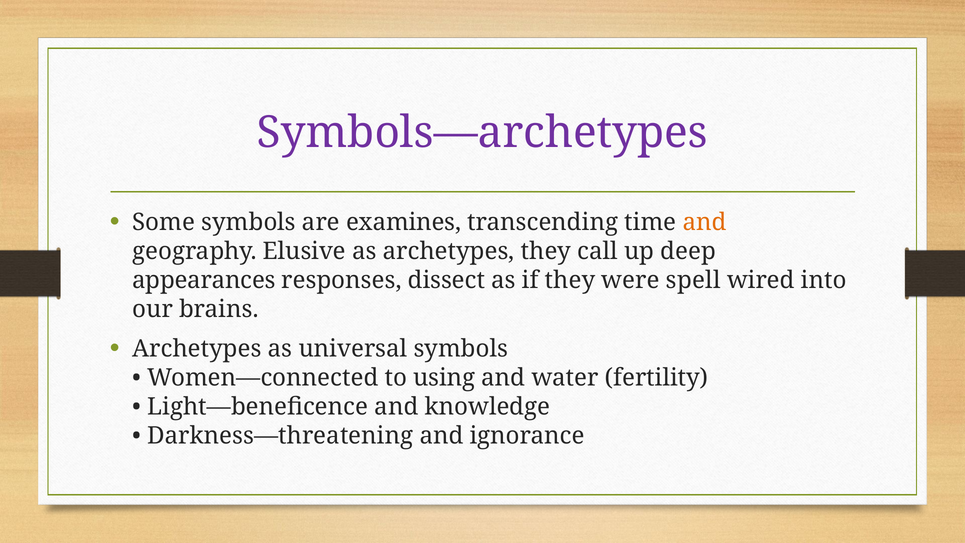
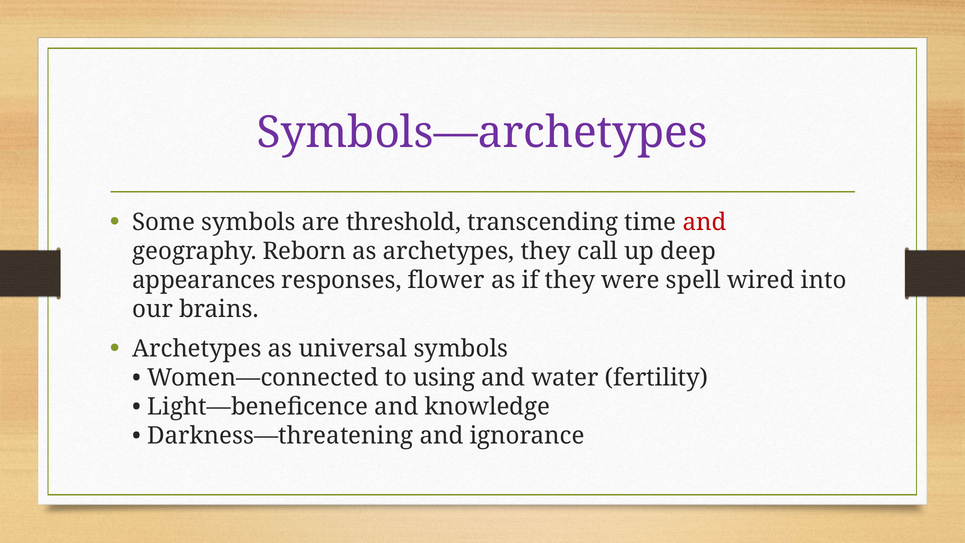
examines: examines -> threshold
and at (704, 222) colour: orange -> red
Elusive: Elusive -> Reborn
dissect: dissect -> flower
